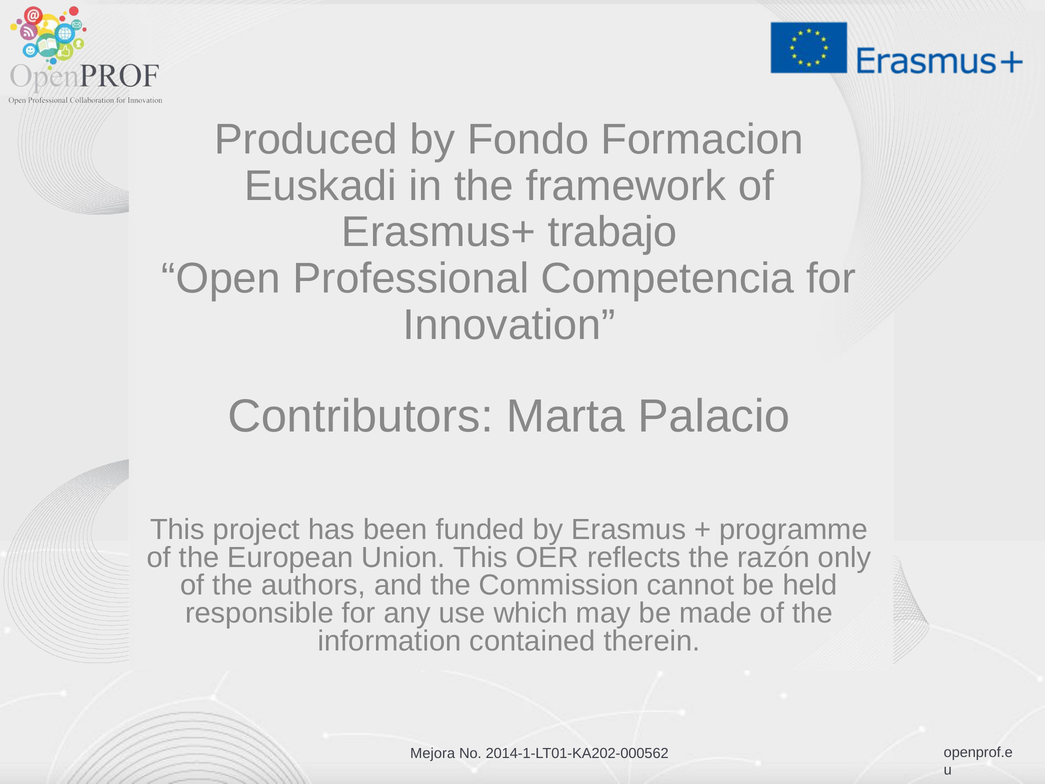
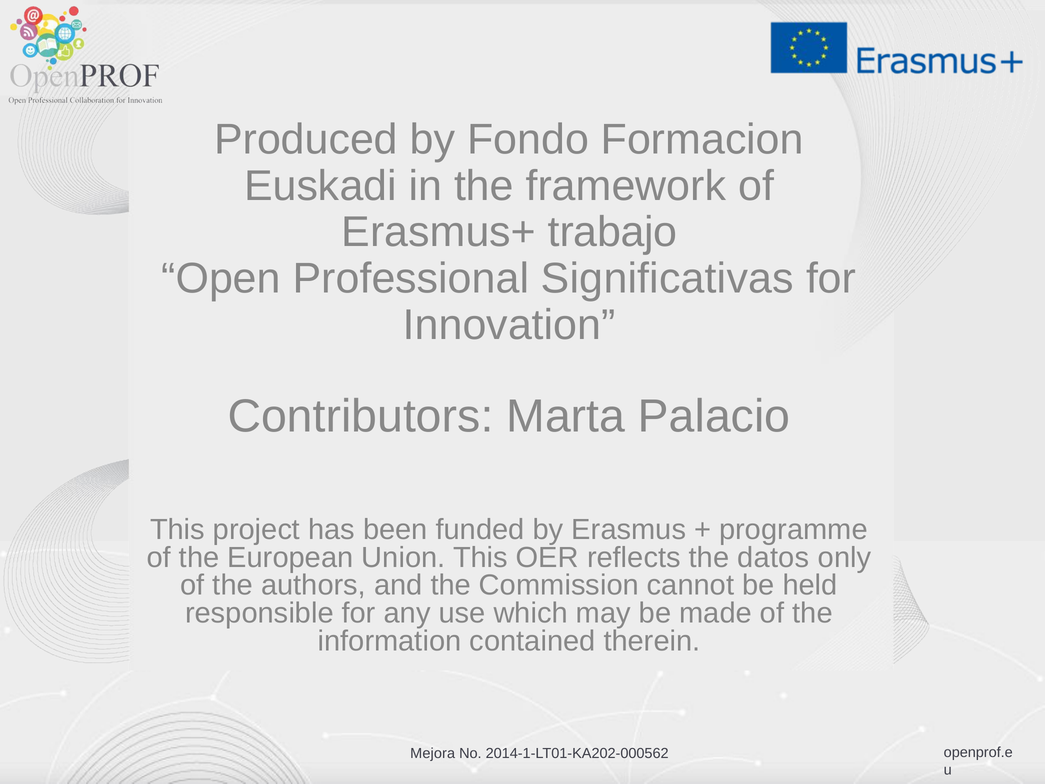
Competencia: Competencia -> Significativas
razón: razón -> datos
